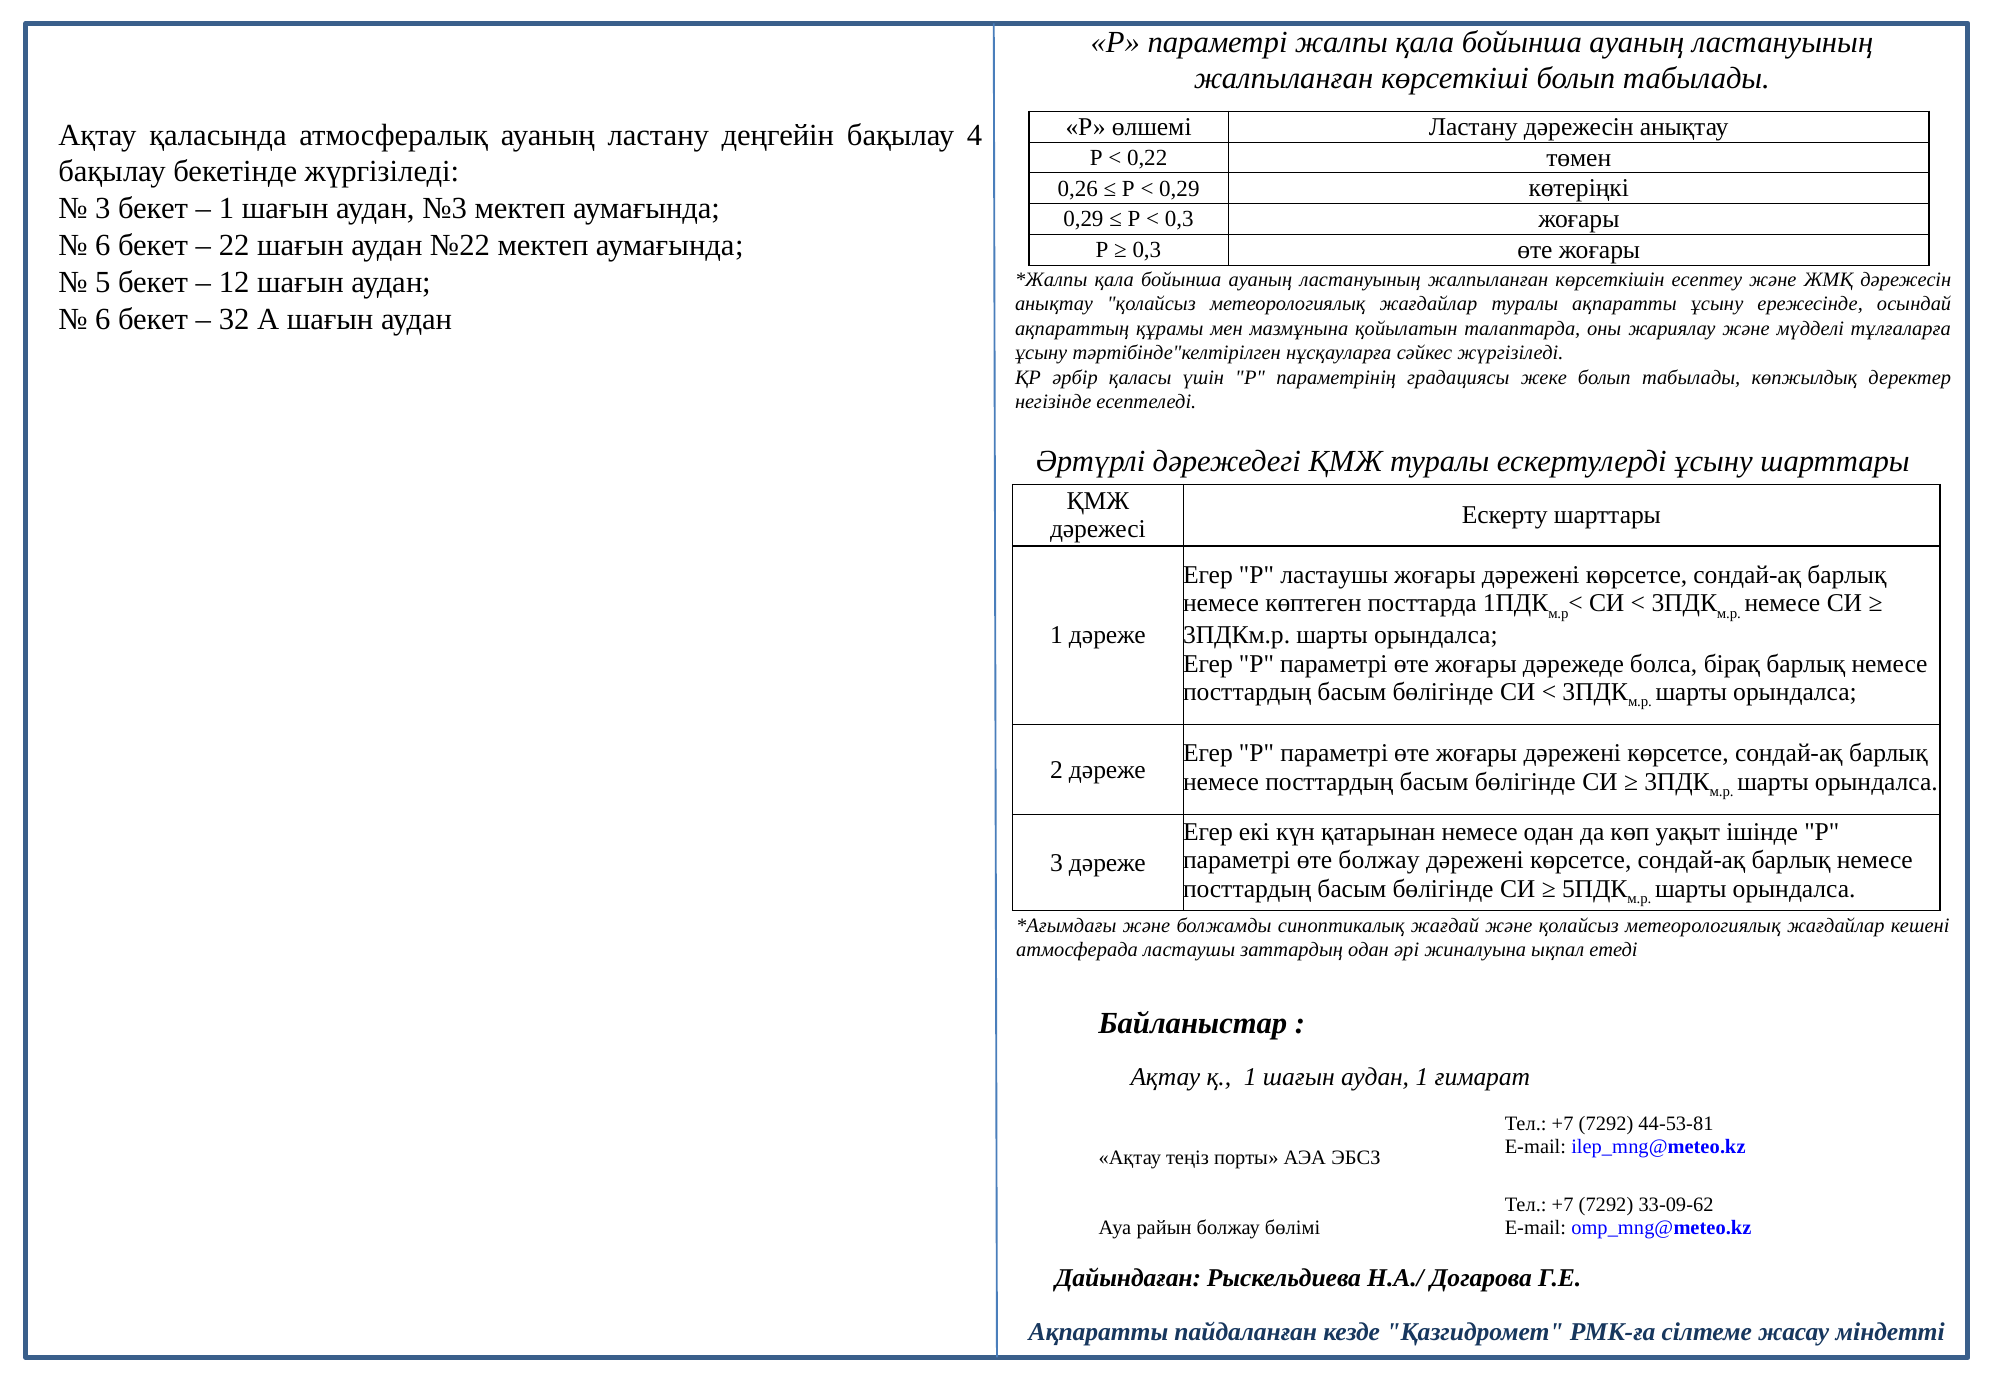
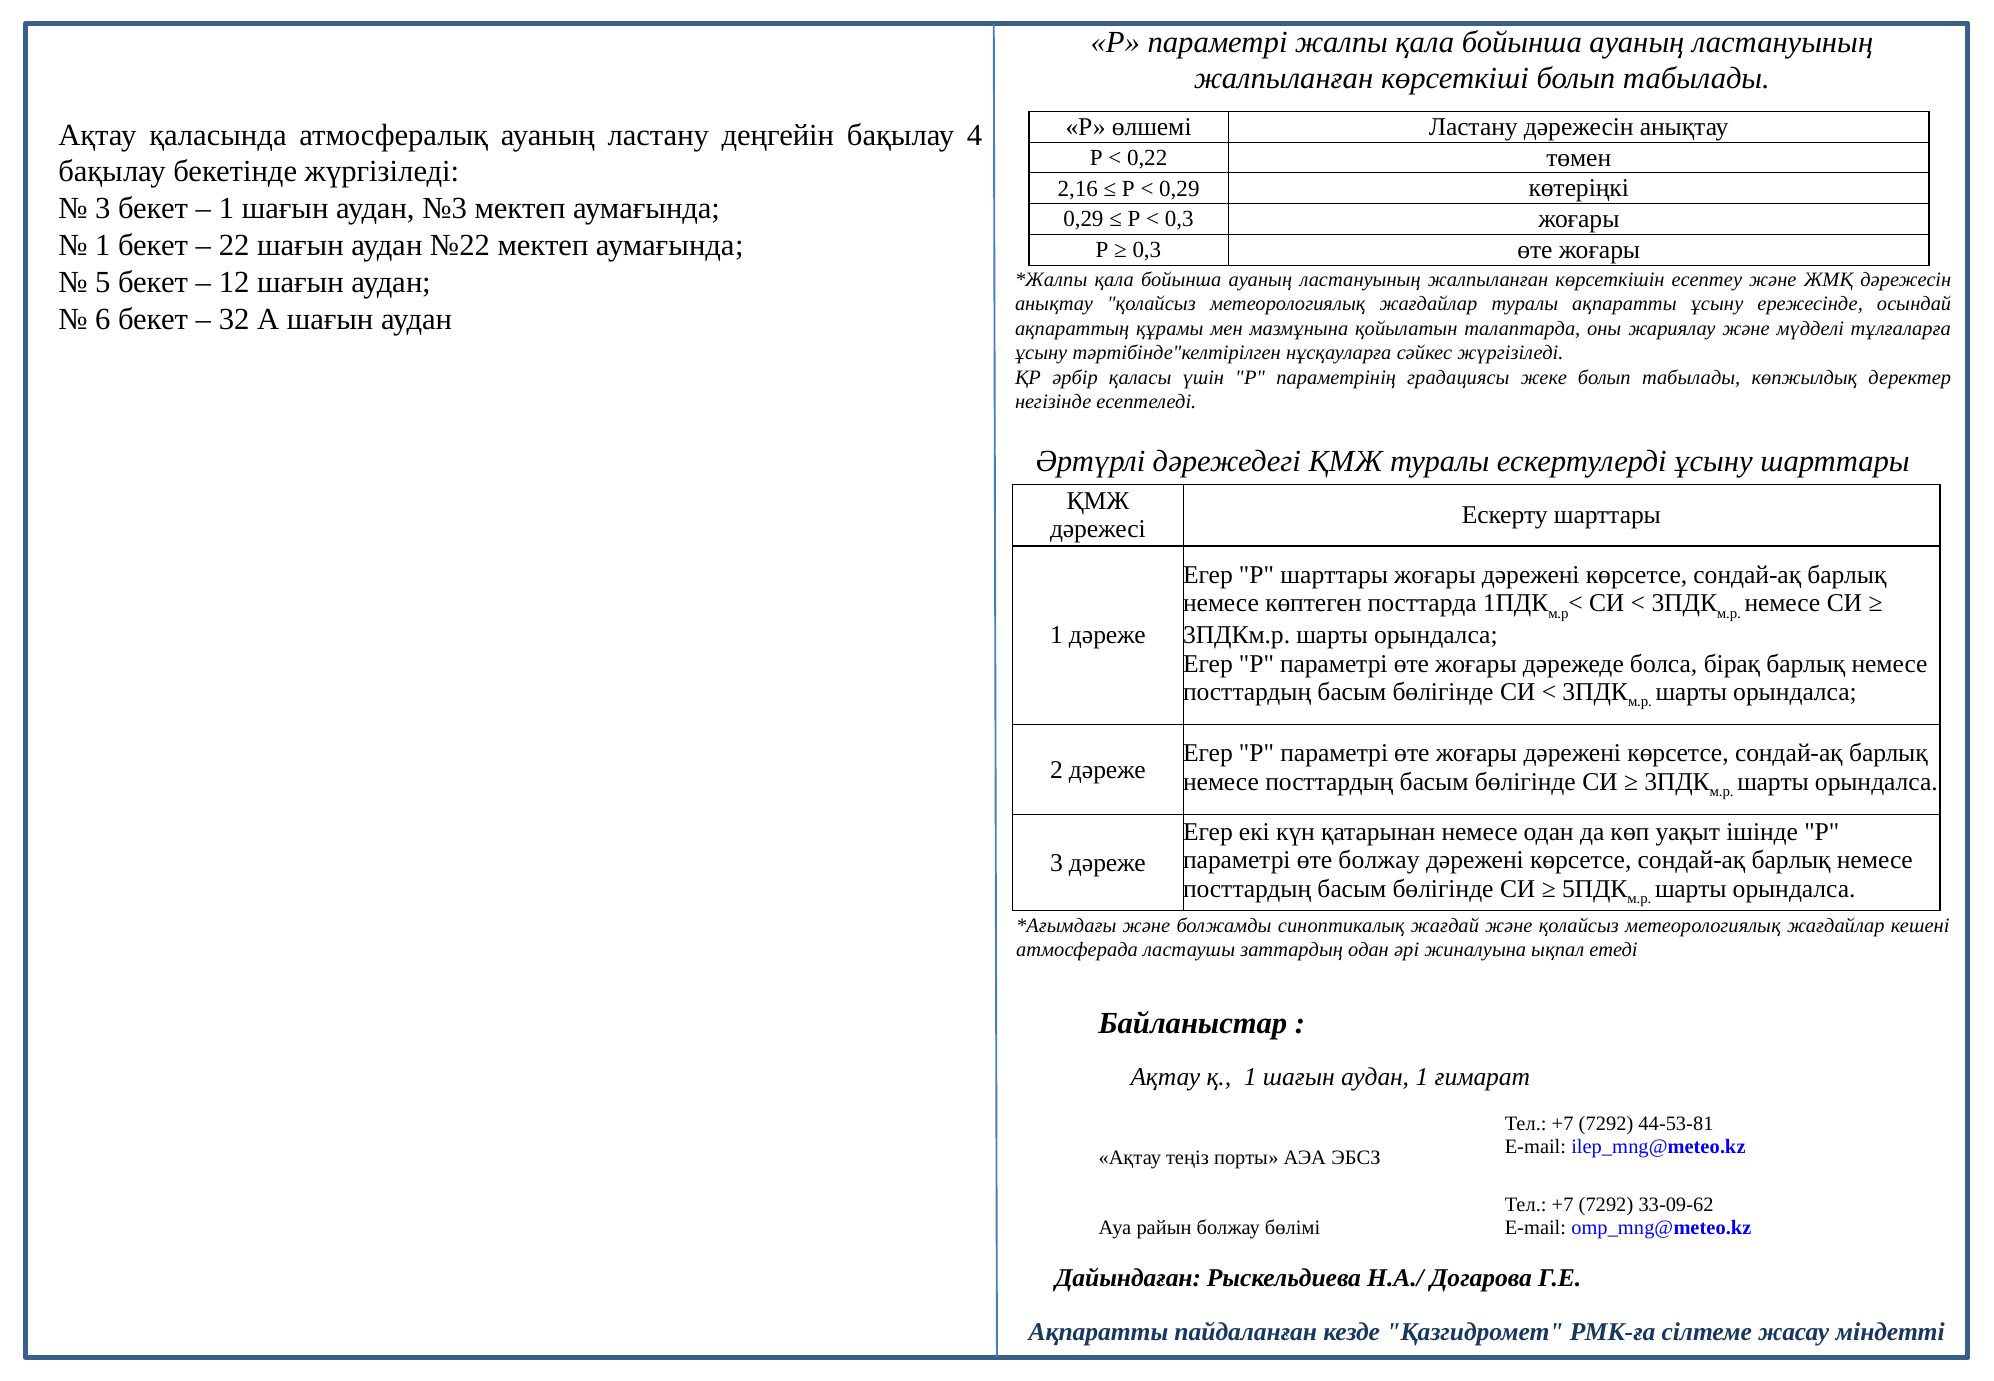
0,26: 0,26 -> 2,16
6 at (103, 245): 6 -> 1
Р ластаушы: ластаушы -> шарттары
